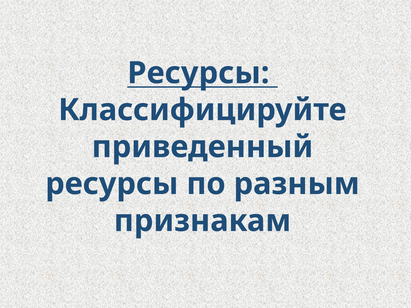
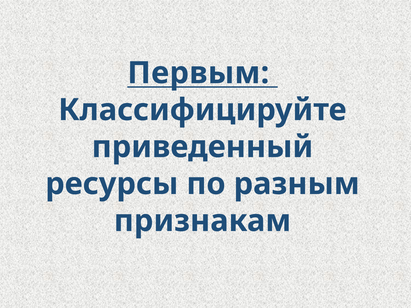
Ресурсы at (198, 73): Ресурсы -> Первым
